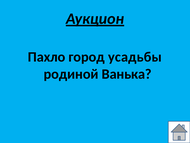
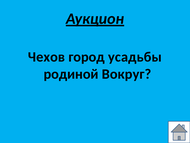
Пахло: Пахло -> Чехов
Ванька: Ванька -> Вокруг
